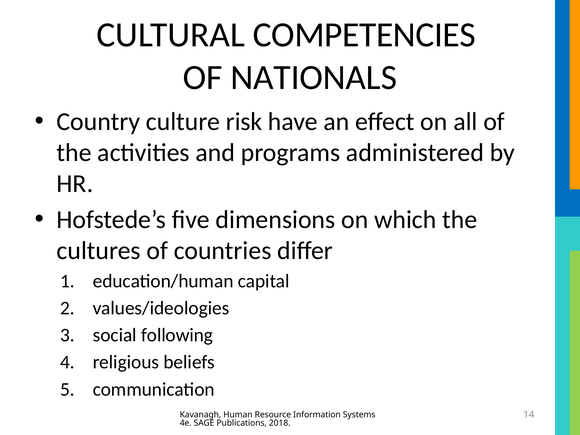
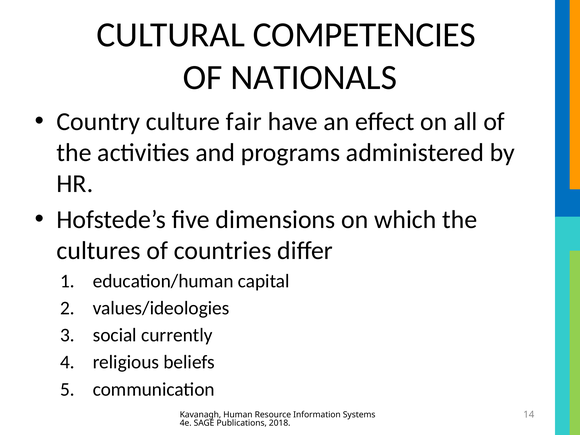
risk: risk -> fair
following: following -> currently
